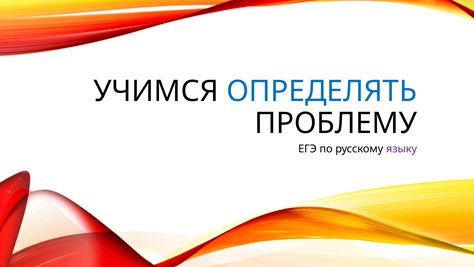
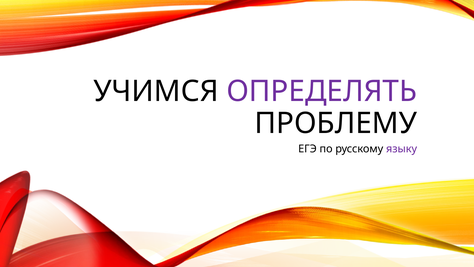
ОПРЕДЕЛЯТЬ colour: blue -> purple
